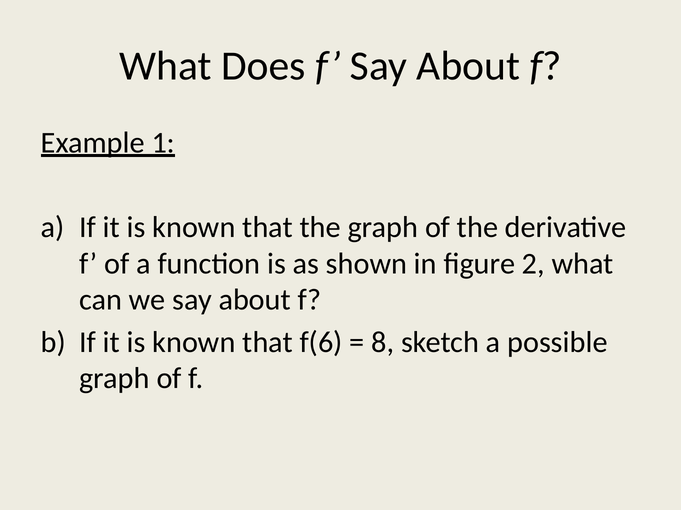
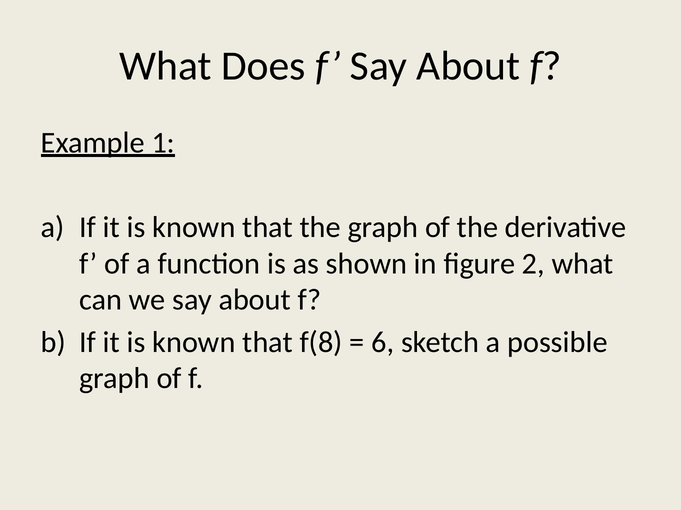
f(6: f(6 -> f(8
8: 8 -> 6
